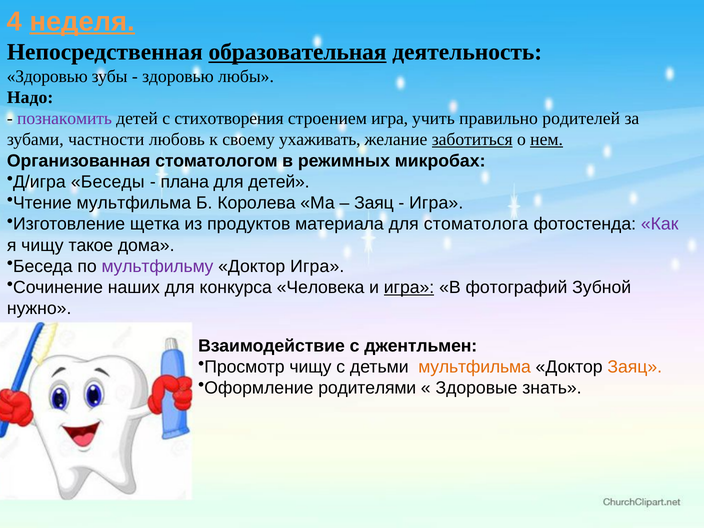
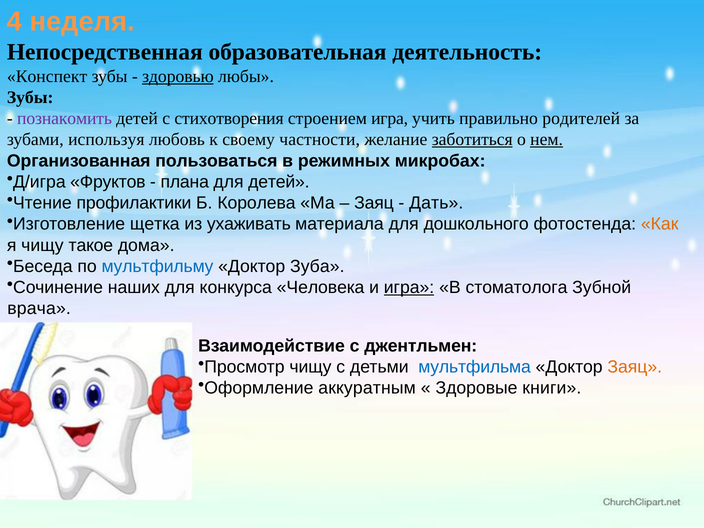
неделя underline: present -> none
образовательная underline: present -> none
Здоровью at (47, 76): Здоровью -> Конспект
здоровью at (178, 76) underline: none -> present
Надо at (30, 97): Надо -> Зубы
частности: частности -> используя
ухаживать: ухаживать -> частности
стоматологом: стоматологом -> пользоваться
Беседы: Беседы -> Фруктов
Чтение мультфильма: мультфильма -> профилактики
Игра at (436, 203): Игра -> Дать
продуктов: продуктов -> ухаживать
стоматолога: стоматолога -> дошкольного
Как colour: purple -> orange
мультфильму colour: purple -> blue
Доктор Игра: Игра -> Зуба
фотографий: фотографий -> стоматолога
нужно: нужно -> врача
мультфильма at (475, 367) colour: orange -> blue
родителями: родителями -> аккуратным
знать: знать -> книги
